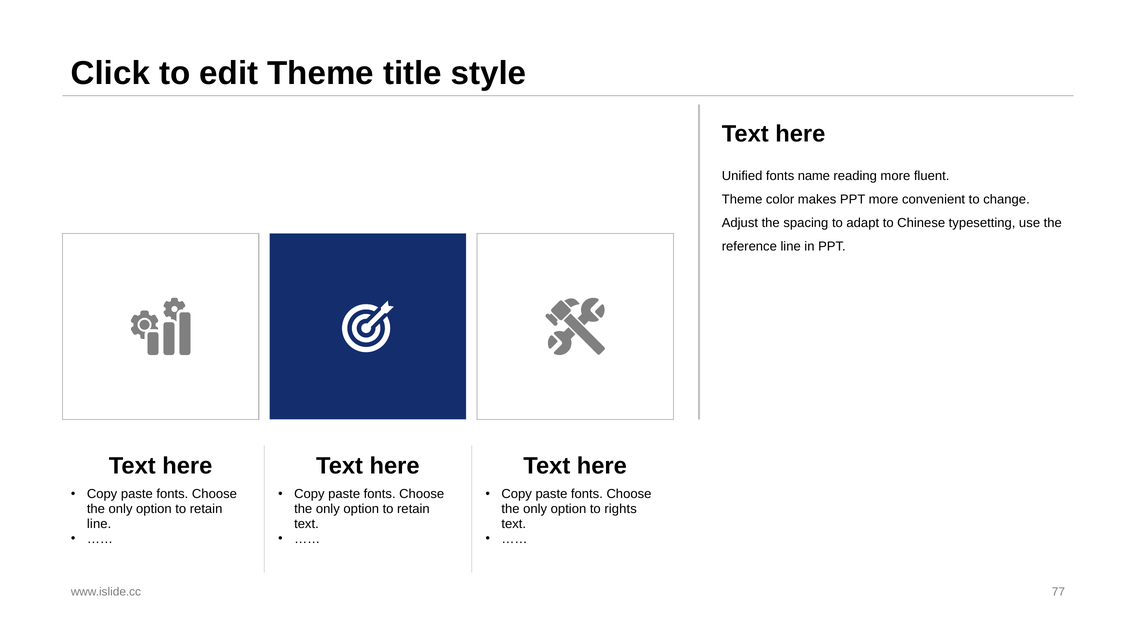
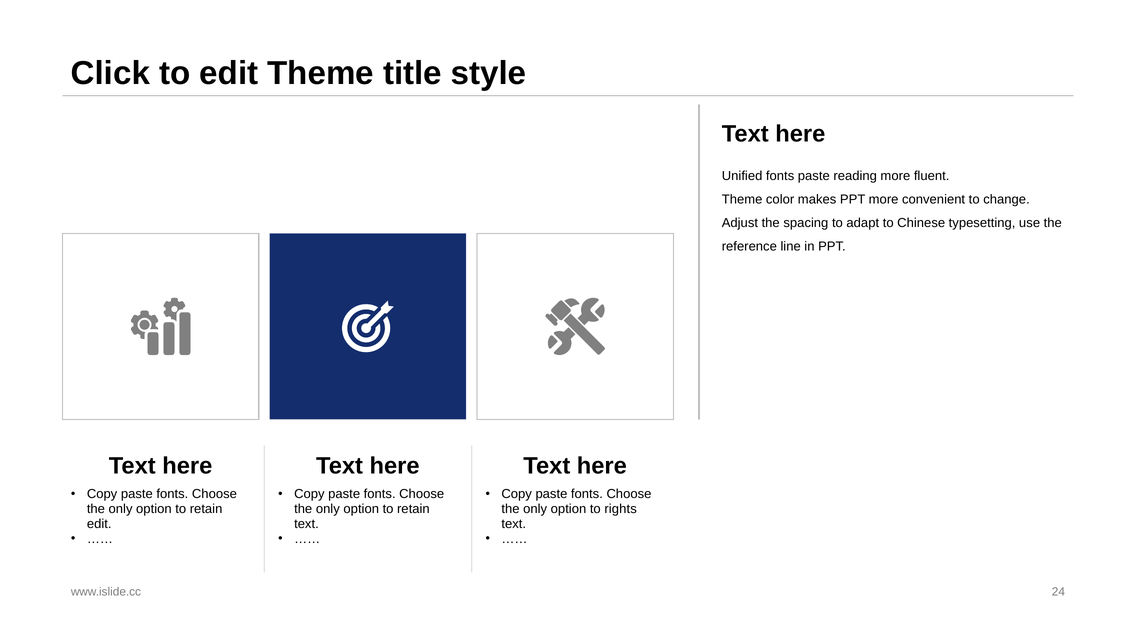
fonts name: name -> paste
line at (99, 524): line -> edit
77: 77 -> 24
